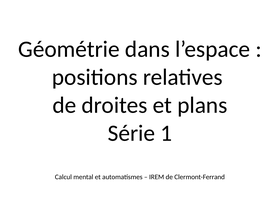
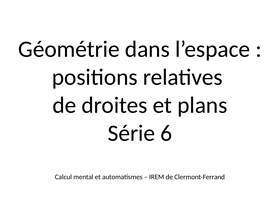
1: 1 -> 6
